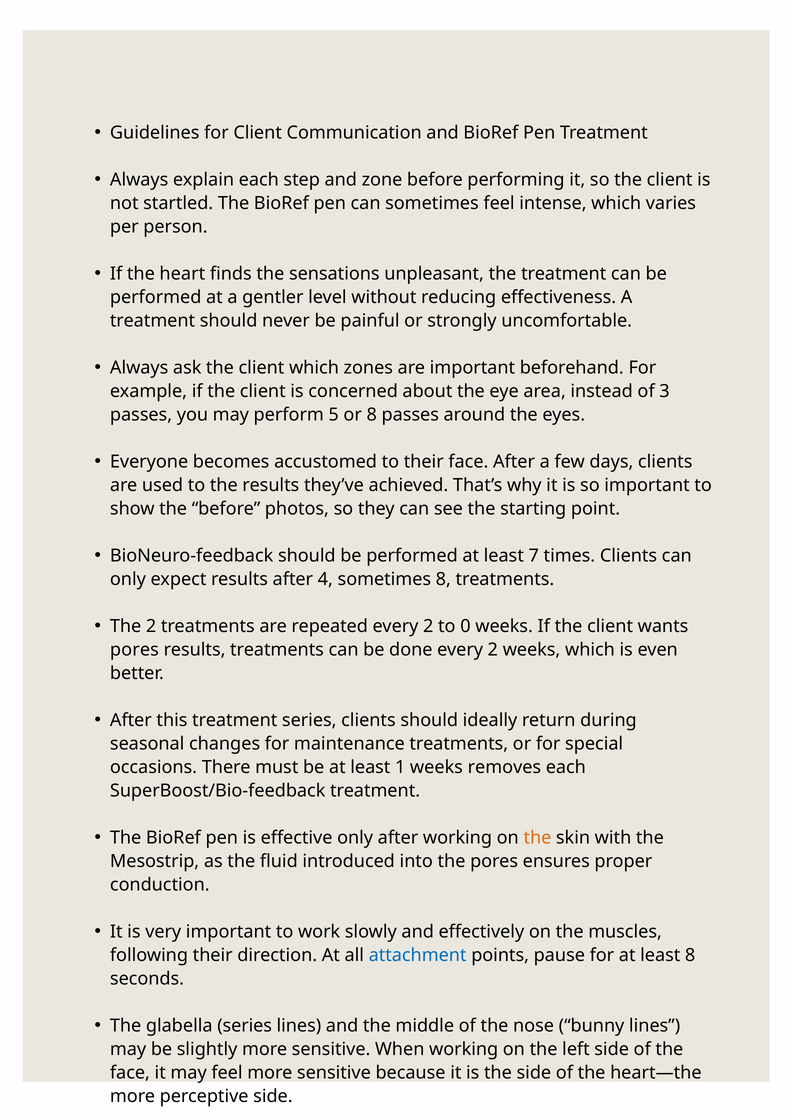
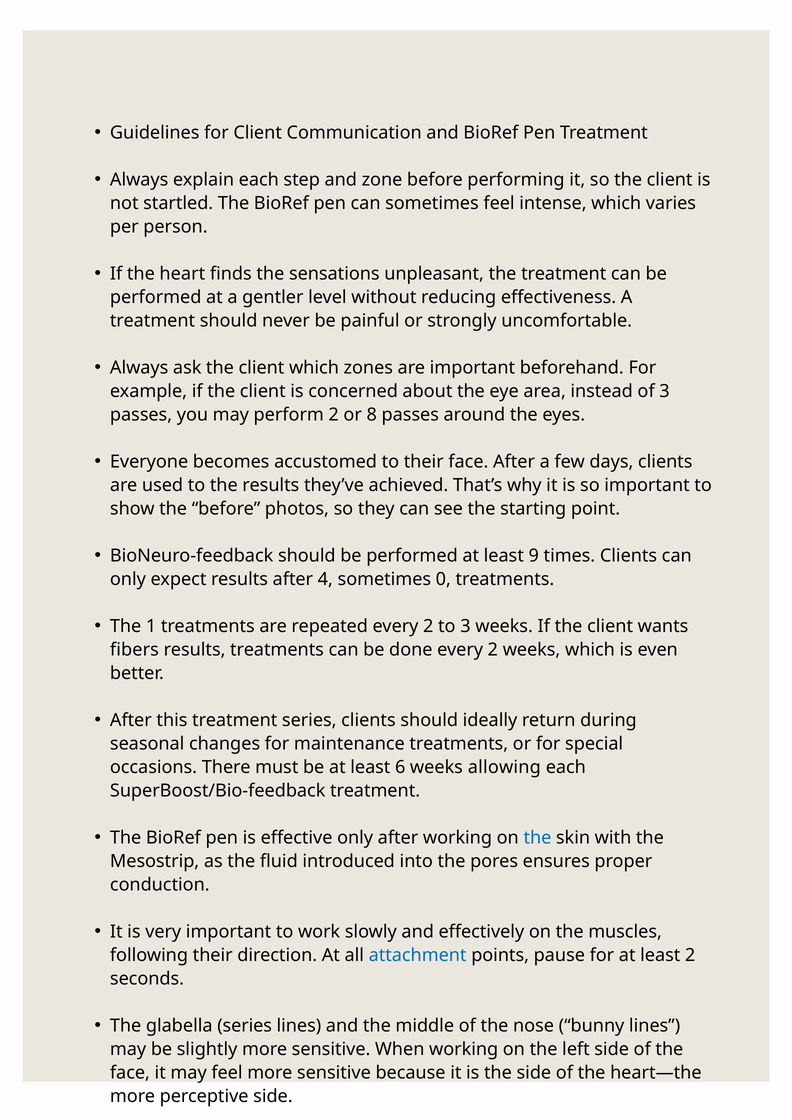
perform 5: 5 -> 2
7: 7 -> 9
sometimes 8: 8 -> 0
The 2: 2 -> 1
to 0: 0 -> 3
pores at (134, 650): pores -> fibers
1: 1 -> 6
removes: removes -> allowing
the at (537, 838) colour: orange -> blue
least 8: 8 -> 2
